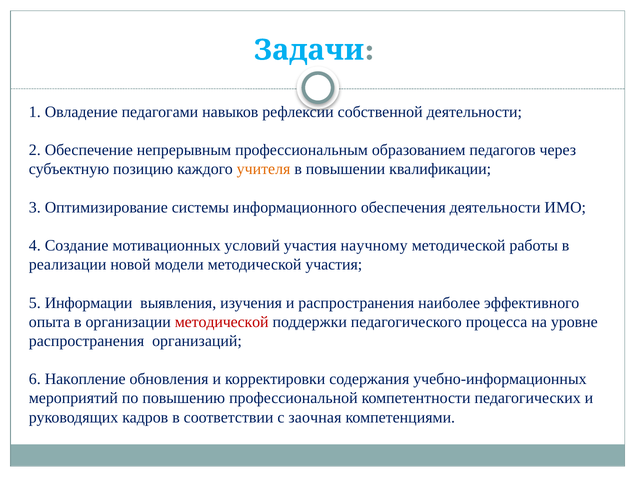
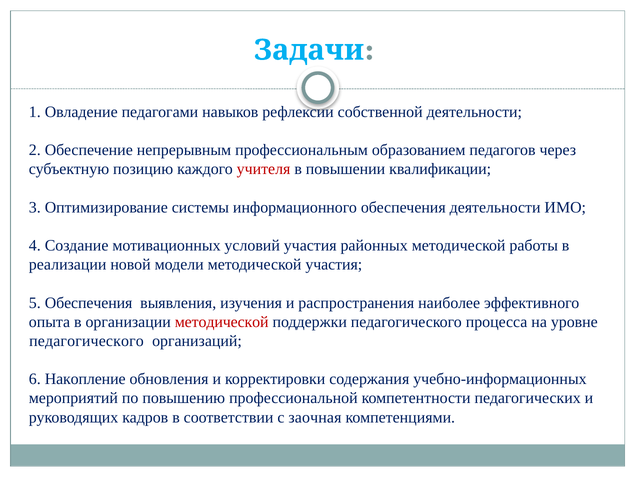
учителя colour: orange -> red
научному: научному -> районных
5 Информации: Информации -> Обеспечения
распространения at (87, 341): распространения -> педагогического
